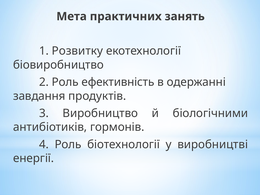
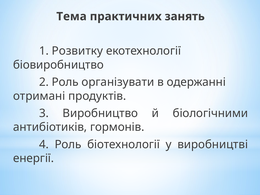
Мета: Мета -> Тема
ефективність: ефективність -> організувати
завдання: завдання -> отримані
